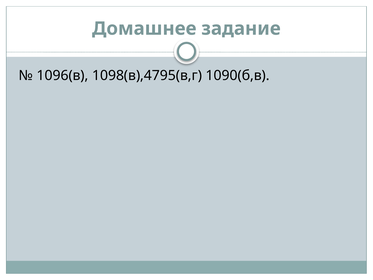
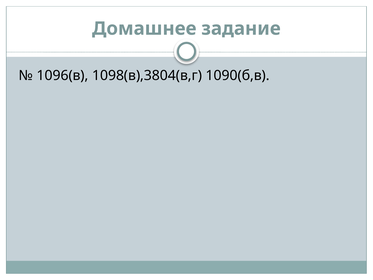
1098(в),4795(в,г: 1098(в),4795(в,г -> 1098(в),3804(в,г
